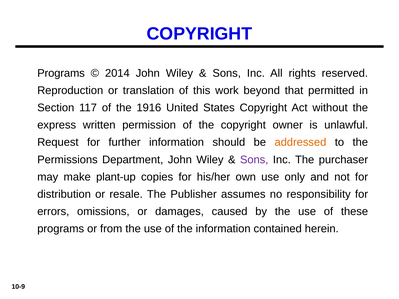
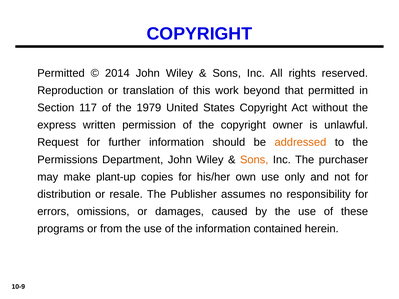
Programs at (61, 73): Programs -> Permitted
1916: 1916 -> 1979
Sons at (254, 160) colour: purple -> orange
